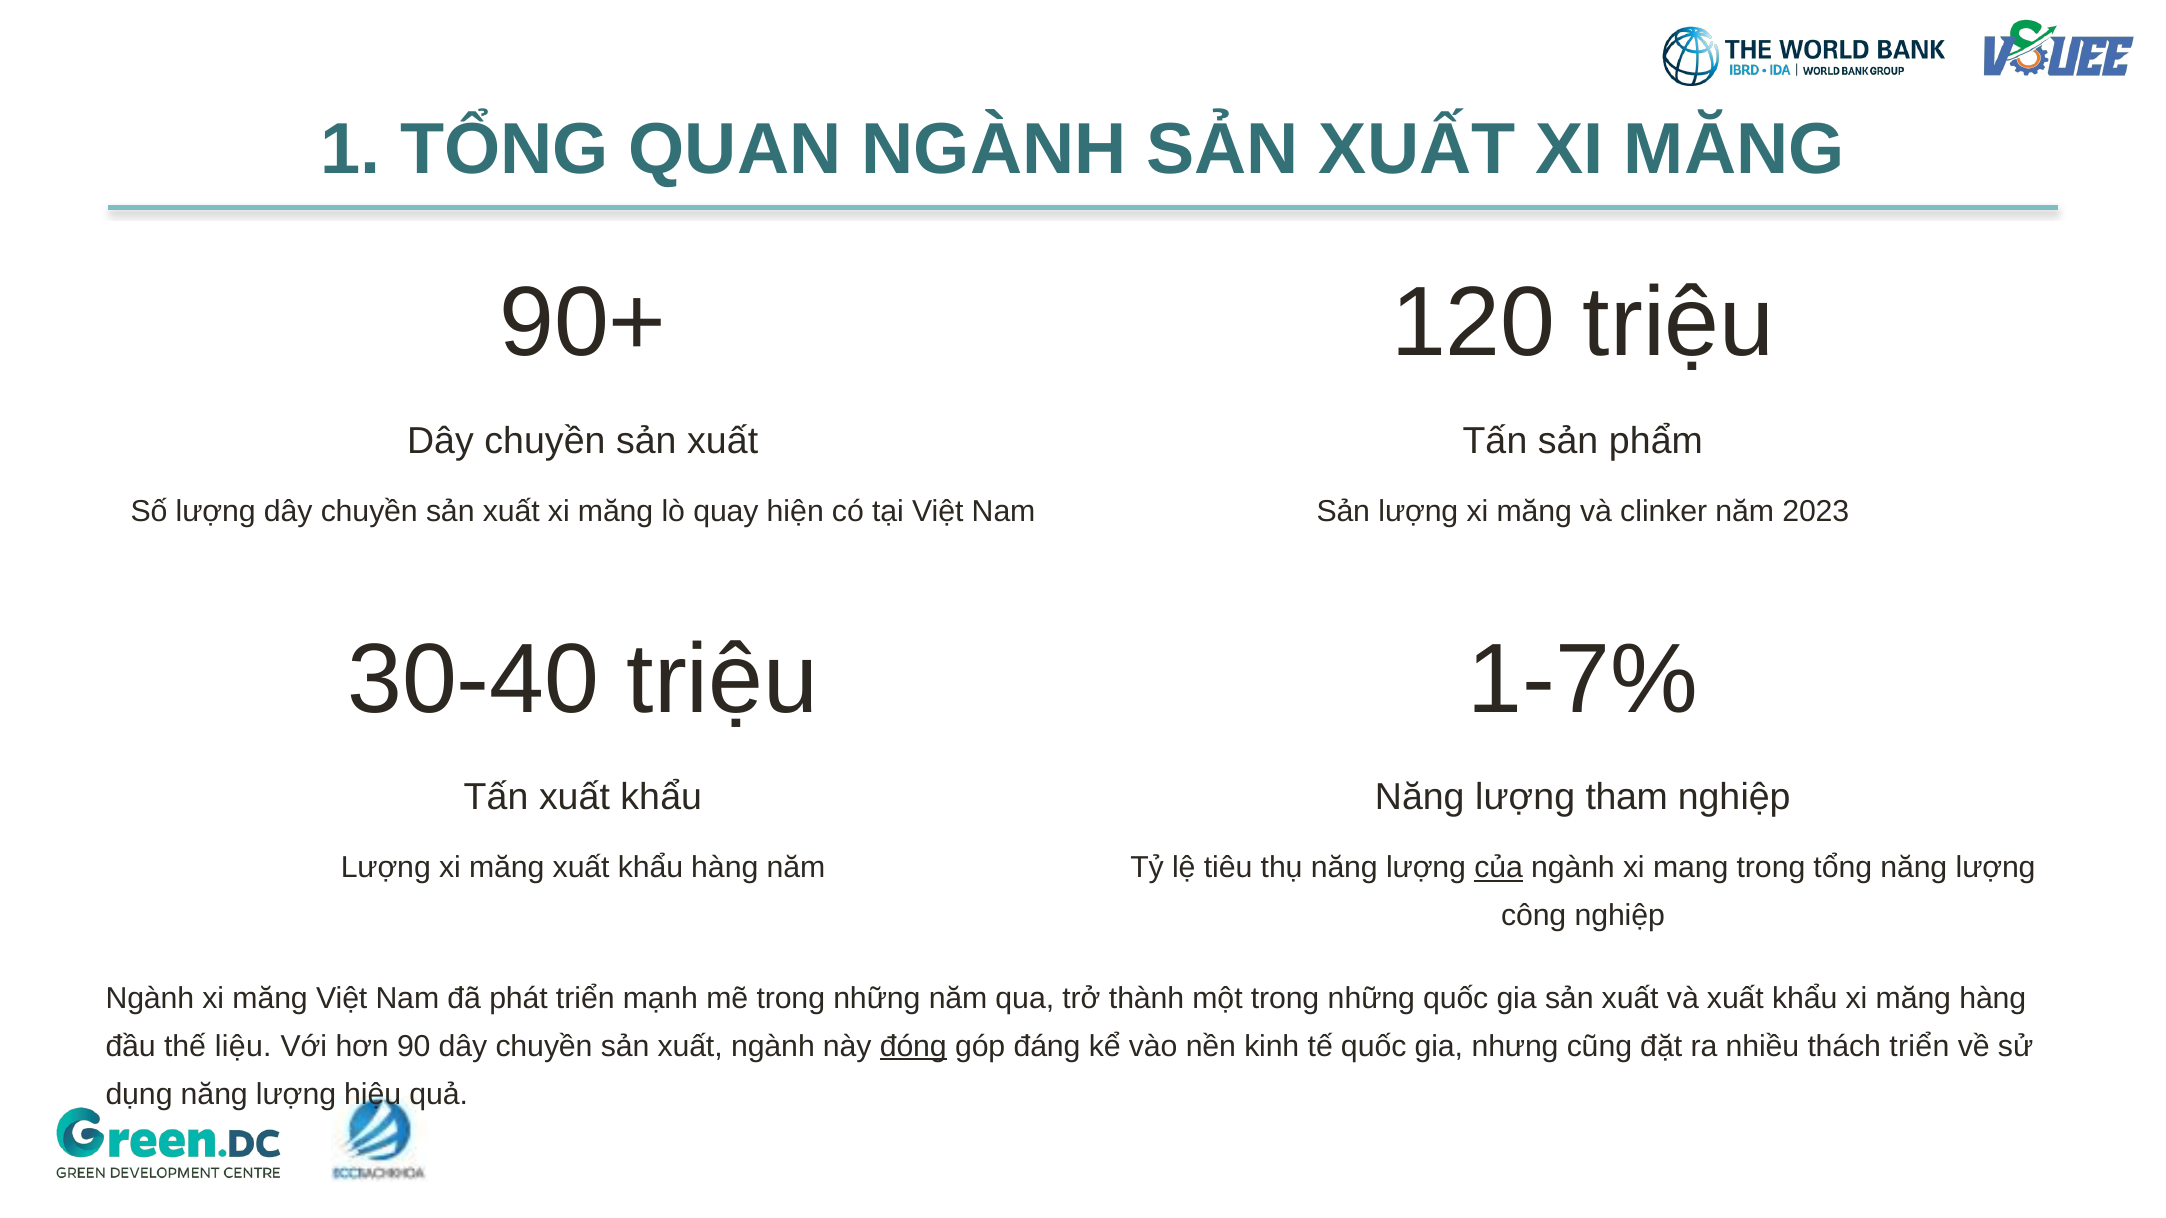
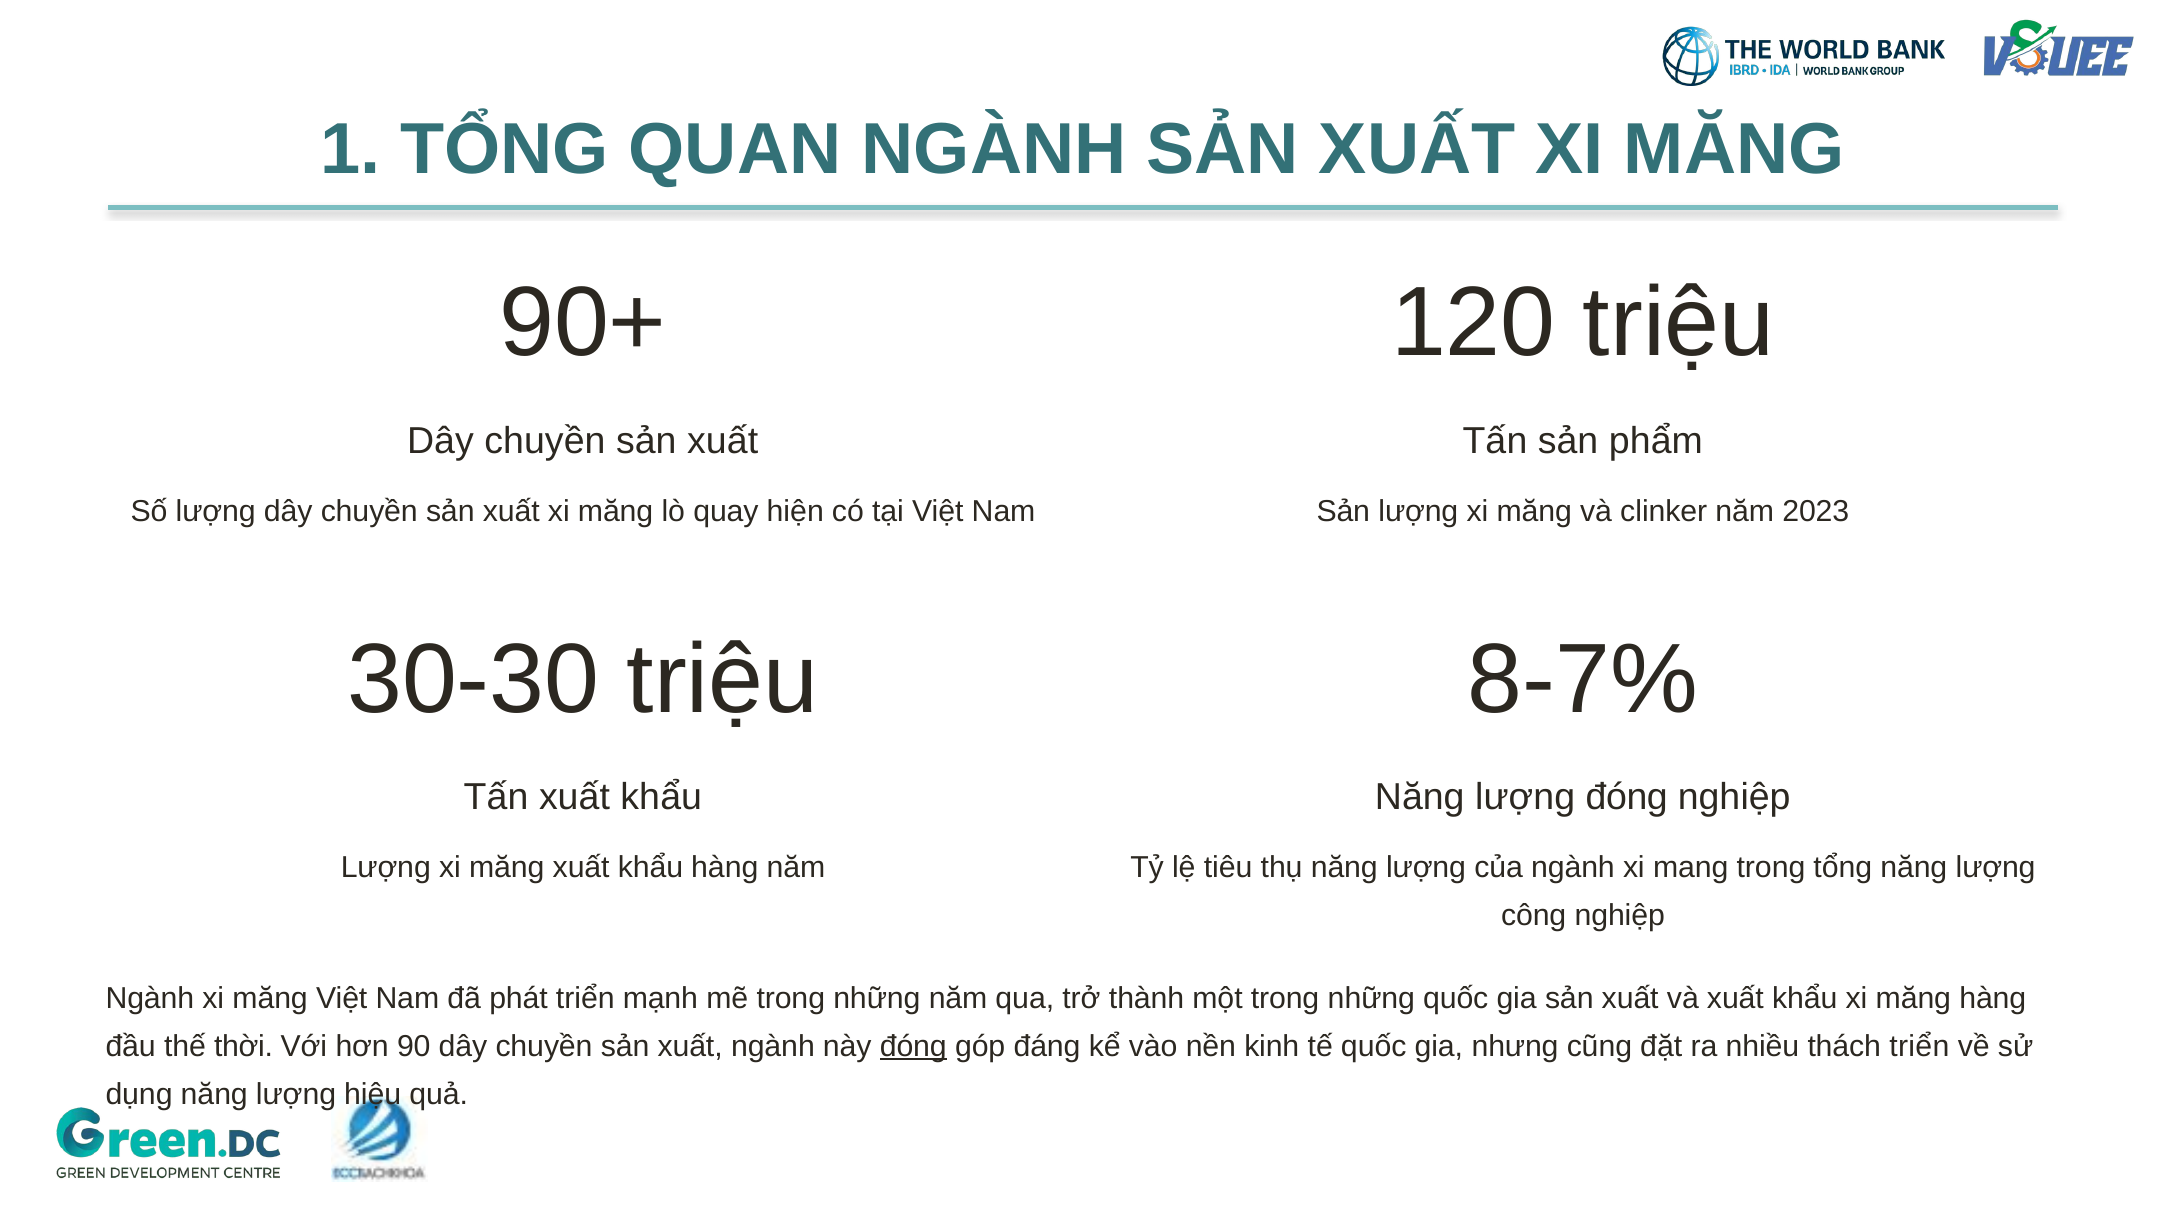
30-40: 30-40 -> 30-30
1-7%: 1-7% -> 8-7%
lượng tham: tham -> đóng
của underline: present -> none
liệu: liệu -> thời
